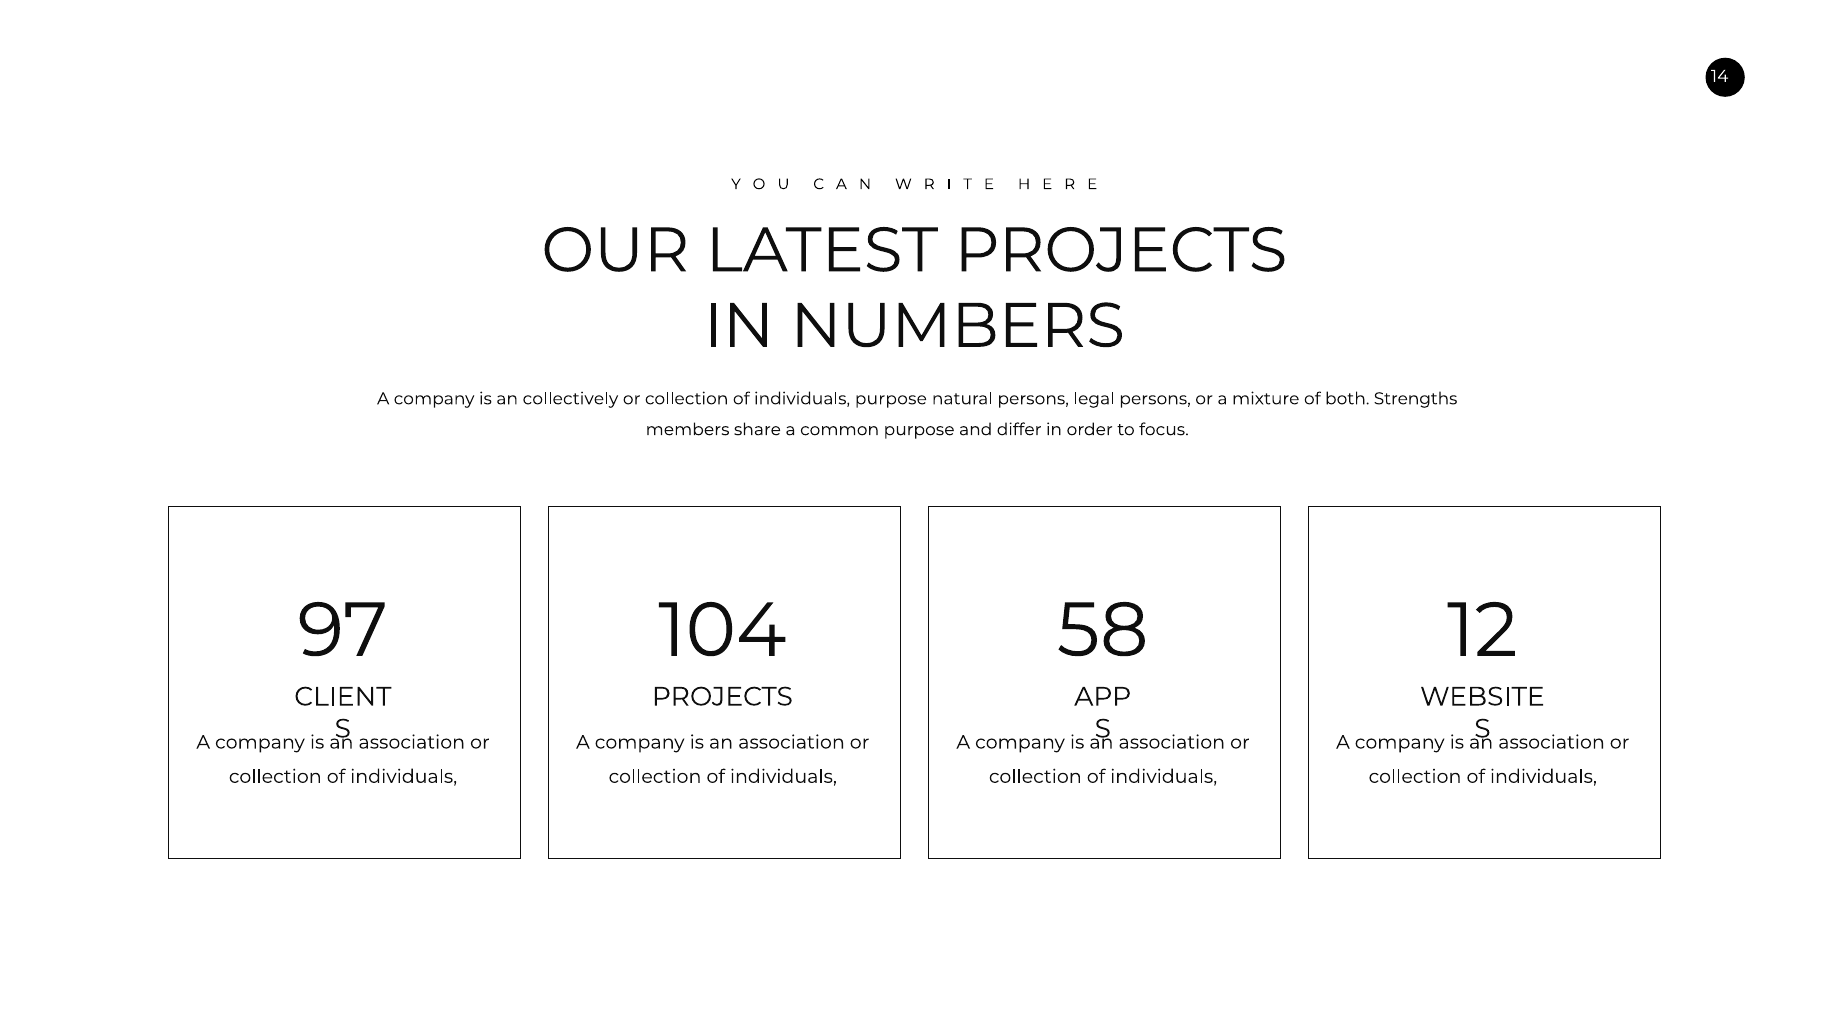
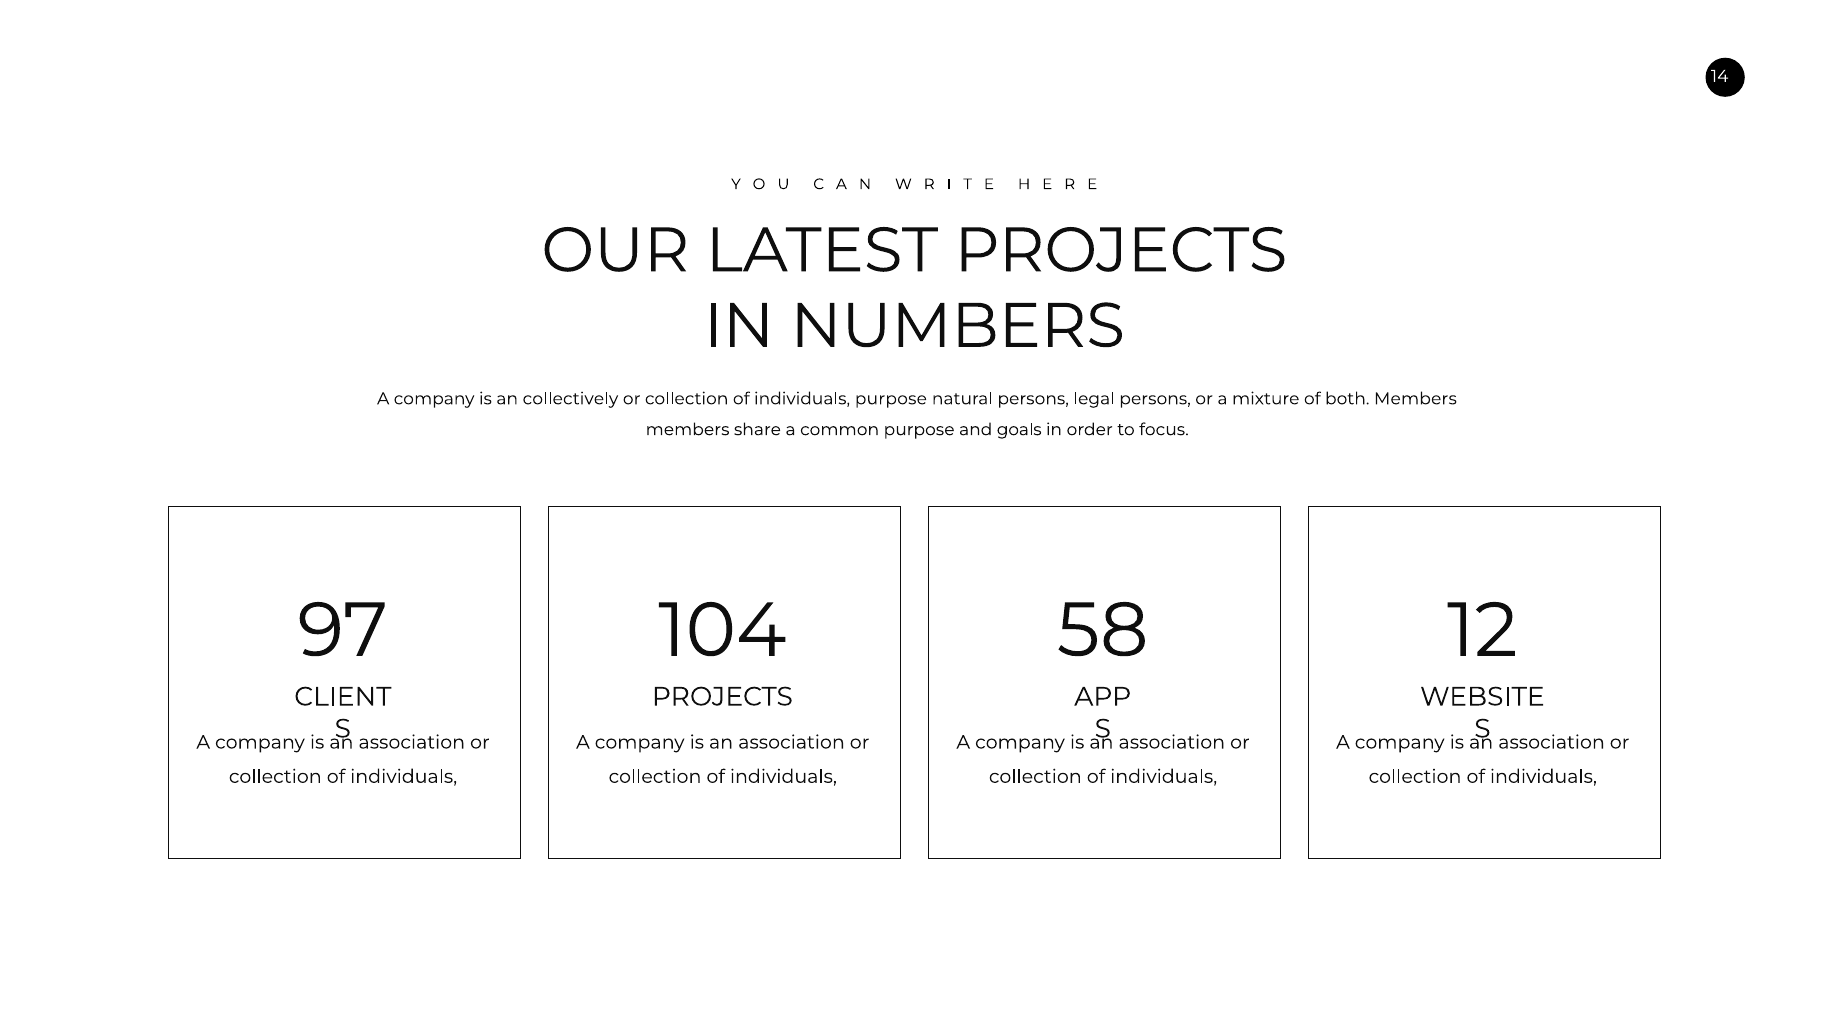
both Strengths: Strengths -> Members
differ: differ -> goals
